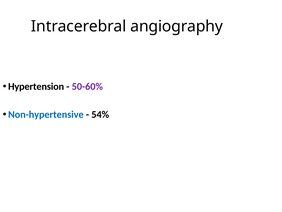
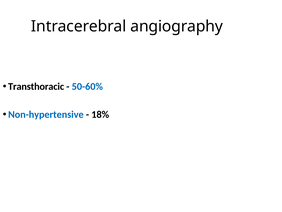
Hypertension: Hypertension -> Transthoracic
50-60% colour: purple -> blue
54%: 54% -> 18%
